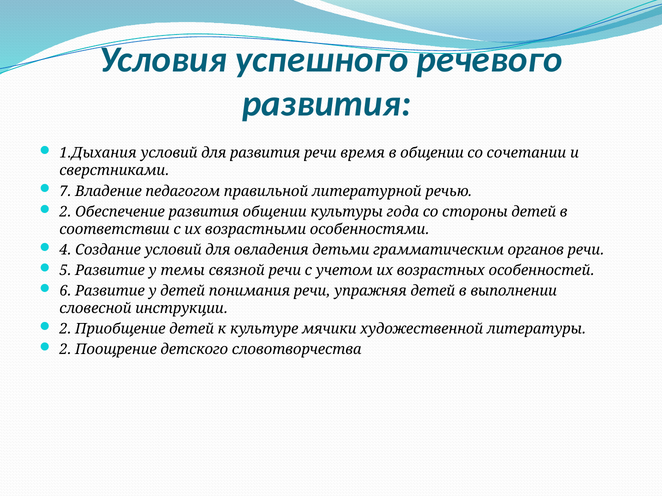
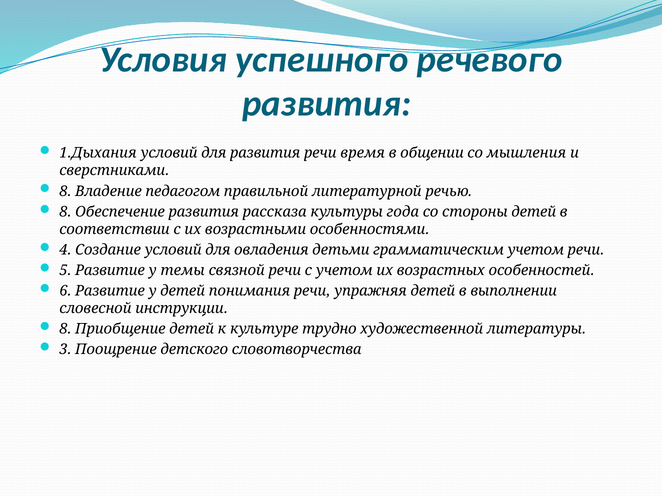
сочетании: сочетании -> мышления
7 at (65, 191): 7 -> 8
2 at (65, 212): 2 -> 8
развития общении: общении -> рассказа
грамматическим органов: органов -> учетом
2 at (65, 329): 2 -> 8
мячики: мячики -> трудно
2 at (65, 350): 2 -> 3
